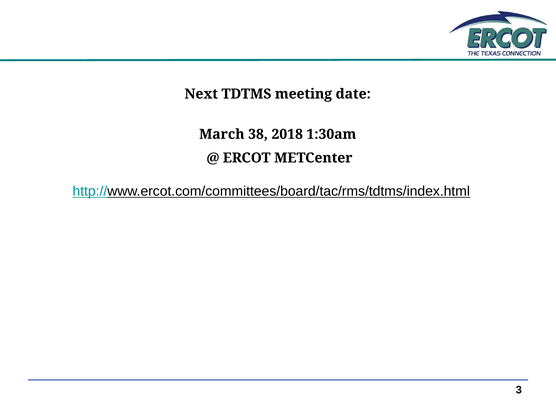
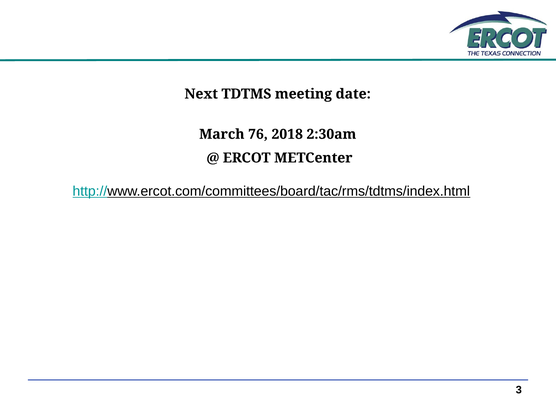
38: 38 -> 76
1:30am: 1:30am -> 2:30am
